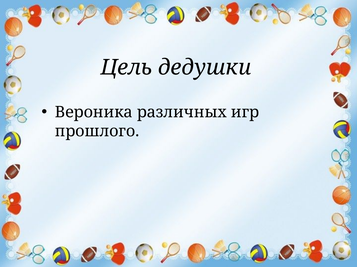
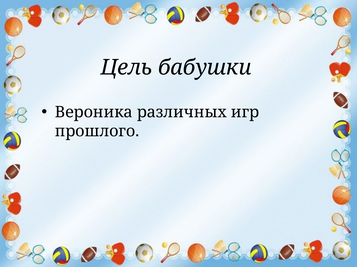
дедушки: дедушки -> бабушки
